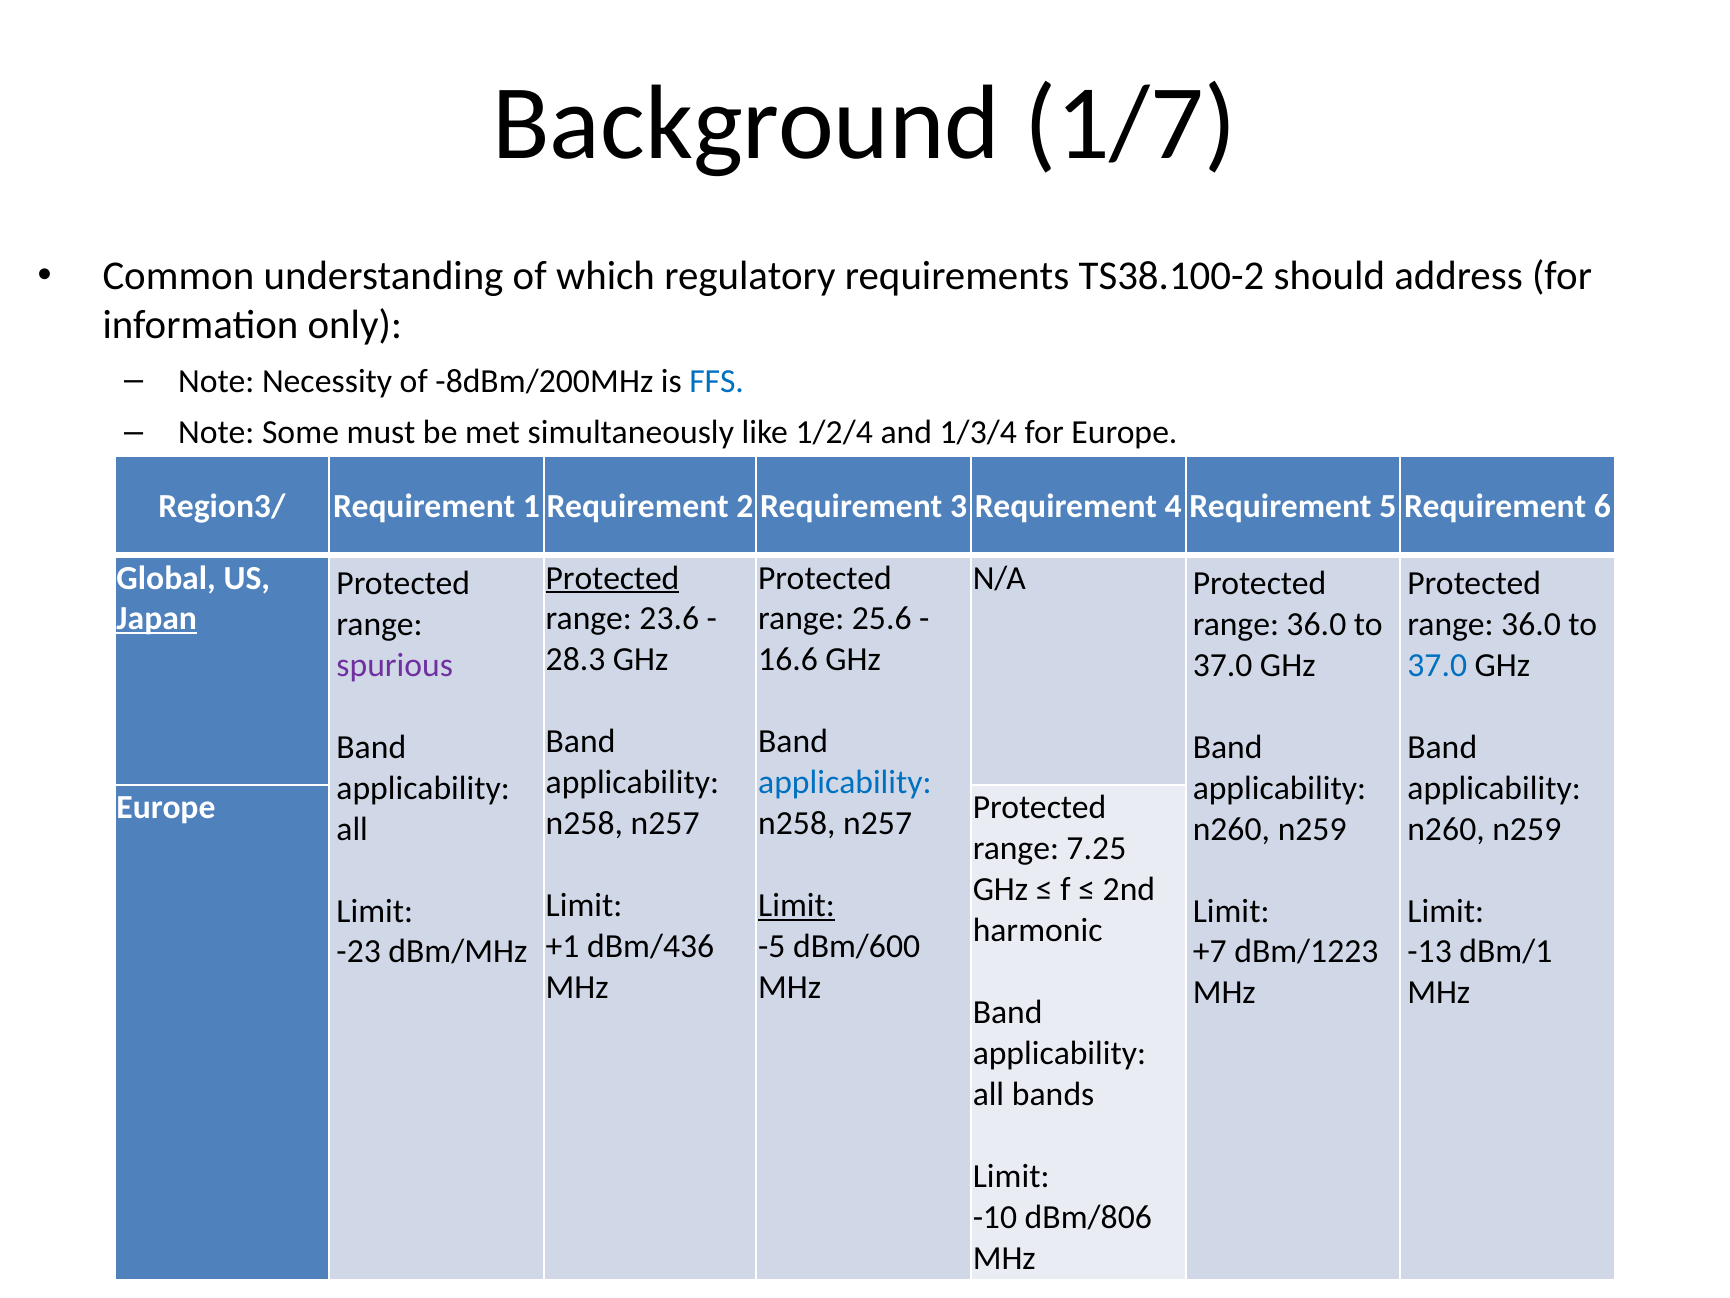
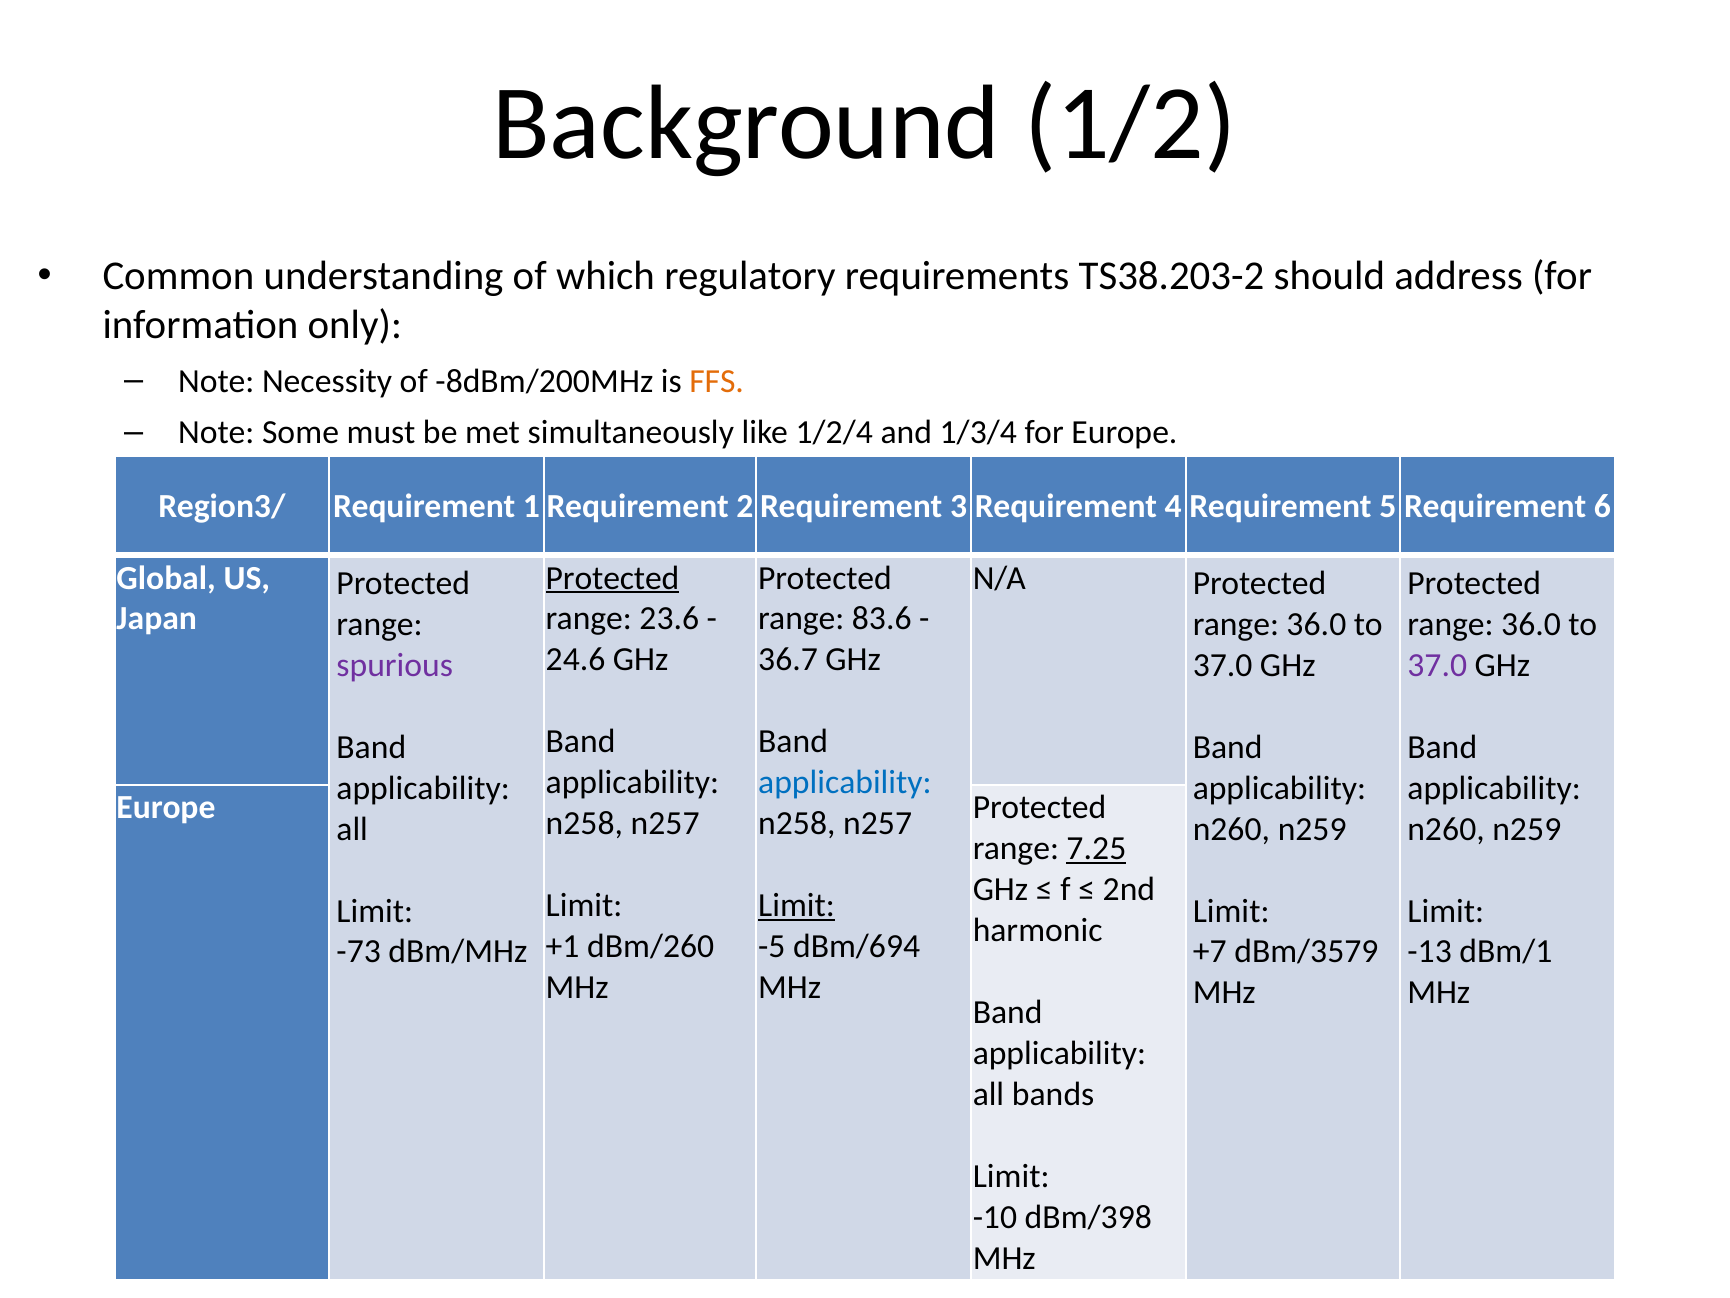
1/7: 1/7 -> 1/2
TS38.100-2: TS38.100-2 -> TS38.203-2
FFS colour: blue -> orange
Japan underline: present -> none
25.6: 25.6 -> 83.6
28.3: 28.3 -> 24.6
16.6: 16.6 -> 36.7
37.0 at (1437, 665) colour: blue -> purple
7.25 underline: none -> present
dBm/436: dBm/436 -> dBm/260
dBm/600: dBm/600 -> dBm/694
-23: -23 -> -73
dBm/1223: dBm/1223 -> dBm/3579
dBm/806: dBm/806 -> dBm/398
